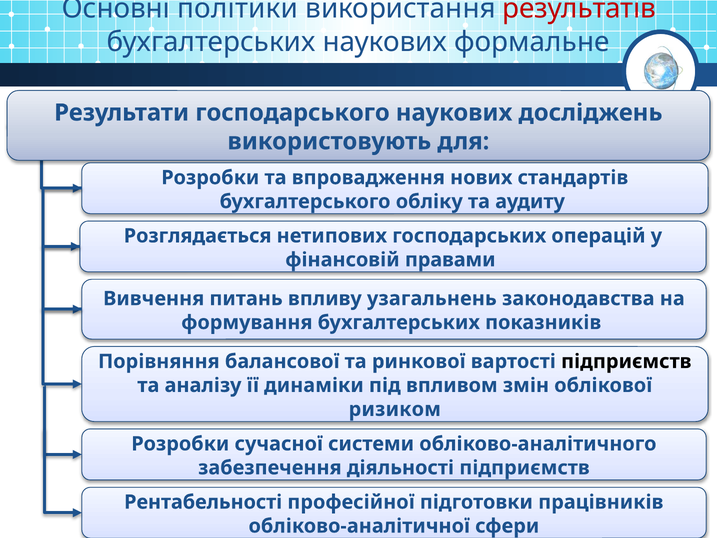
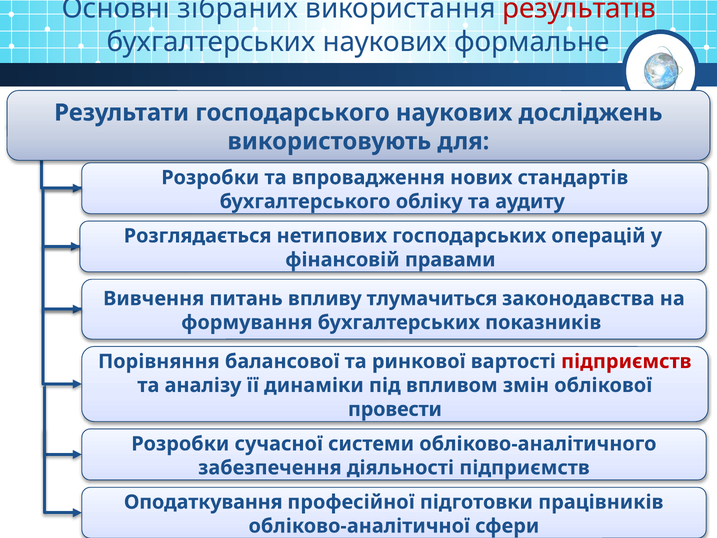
політики: політики -> зібраних
узагальнень: узагальнень -> тлумачиться
підприємств at (626, 361) colour: black -> red
ризиком: ризиком -> провести
Рентабельності: Рентабельності -> Оподаткування
